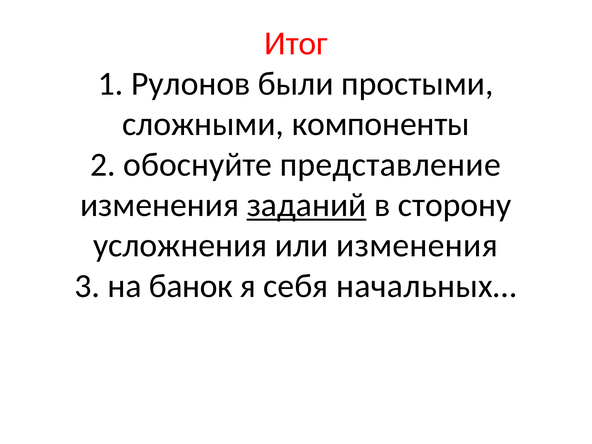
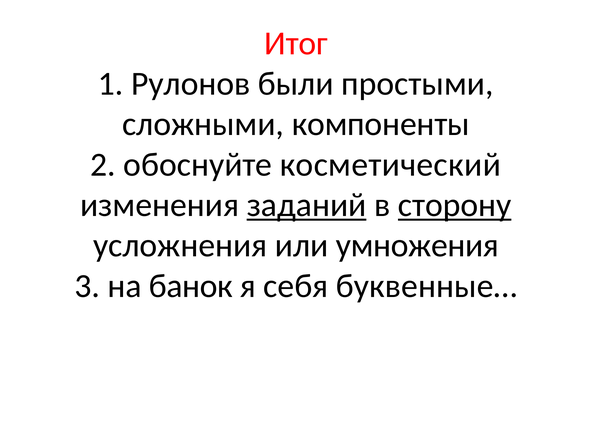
представление: представление -> косметический
сторону underline: none -> present
или изменения: изменения -> умножения
начальных…: начальных… -> буквенные…
